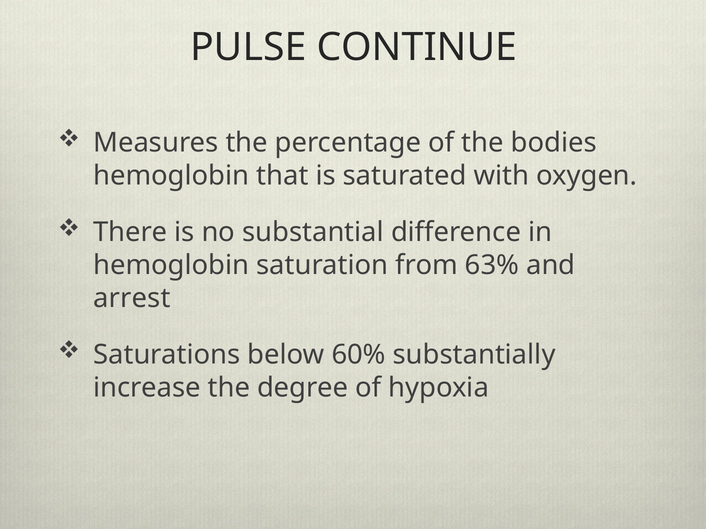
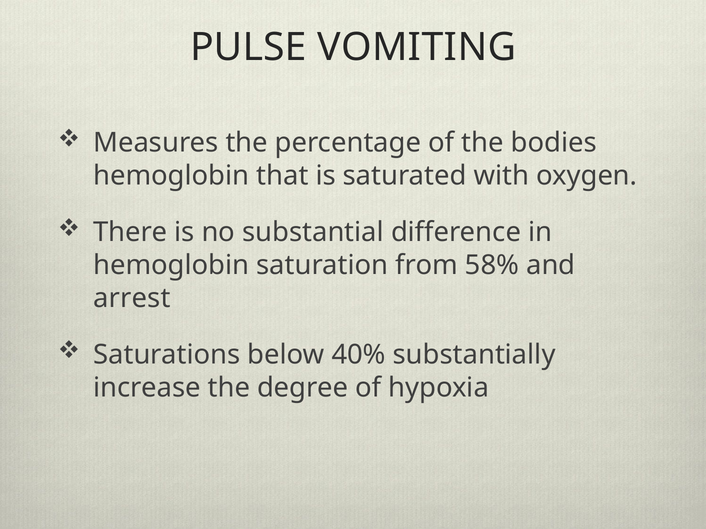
CONTINUE: CONTINUE -> VOMITING
63%: 63% -> 58%
60%: 60% -> 40%
